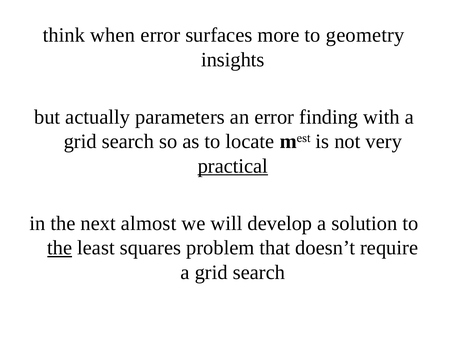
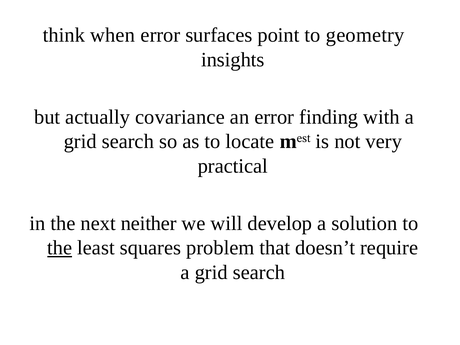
more: more -> point
parameters: parameters -> covariance
practical underline: present -> none
almost: almost -> neither
